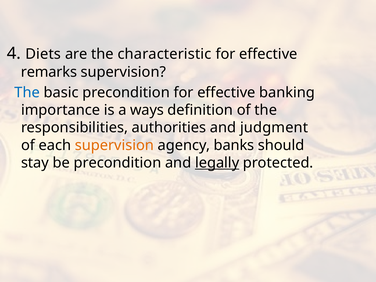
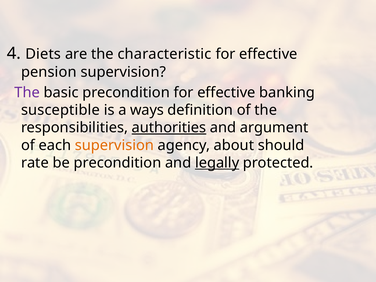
remarks: remarks -> pension
The at (27, 93) colour: blue -> purple
importance: importance -> susceptible
authorities underline: none -> present
judgment: judgment -> argument
banks: banks -> about
stay: stay -> rate
